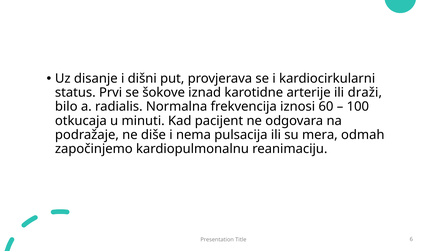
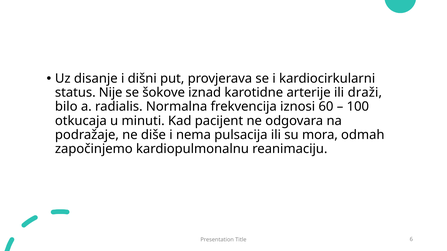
Prvi: Prvi -> Nije
mera: mera -> mora
